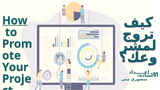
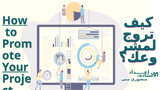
Your underline: none -> present
